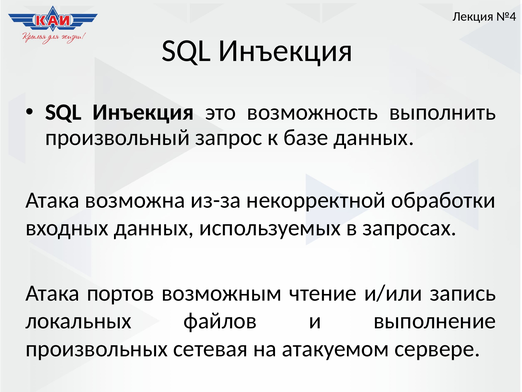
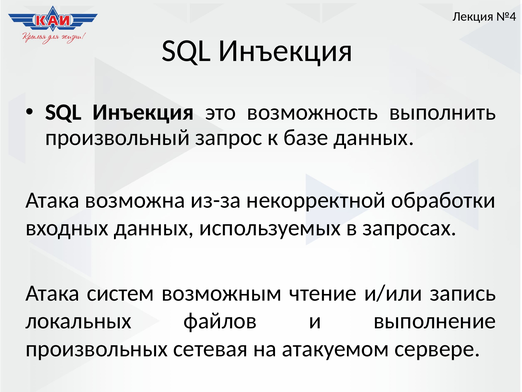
портов: портов -> систем
